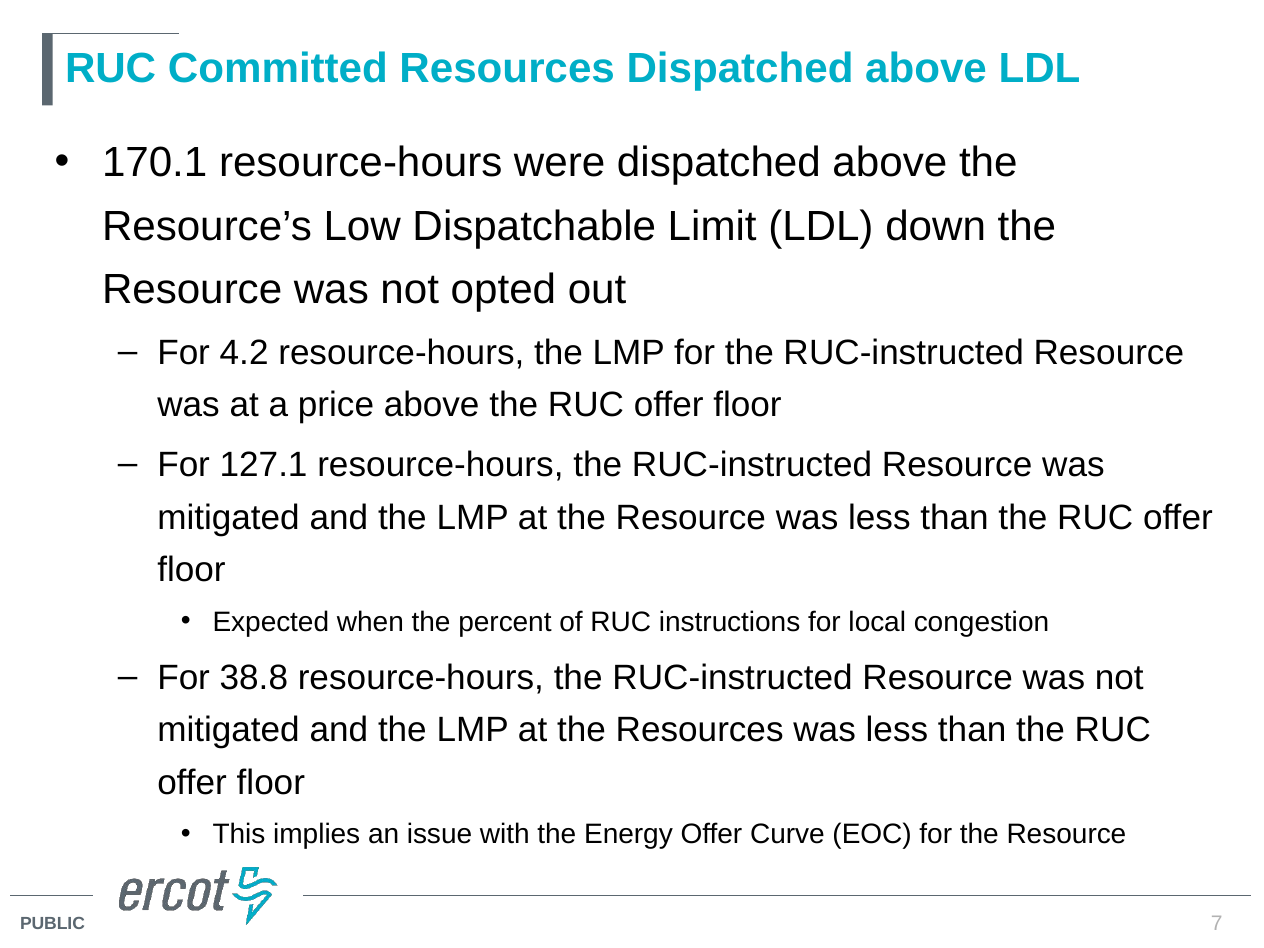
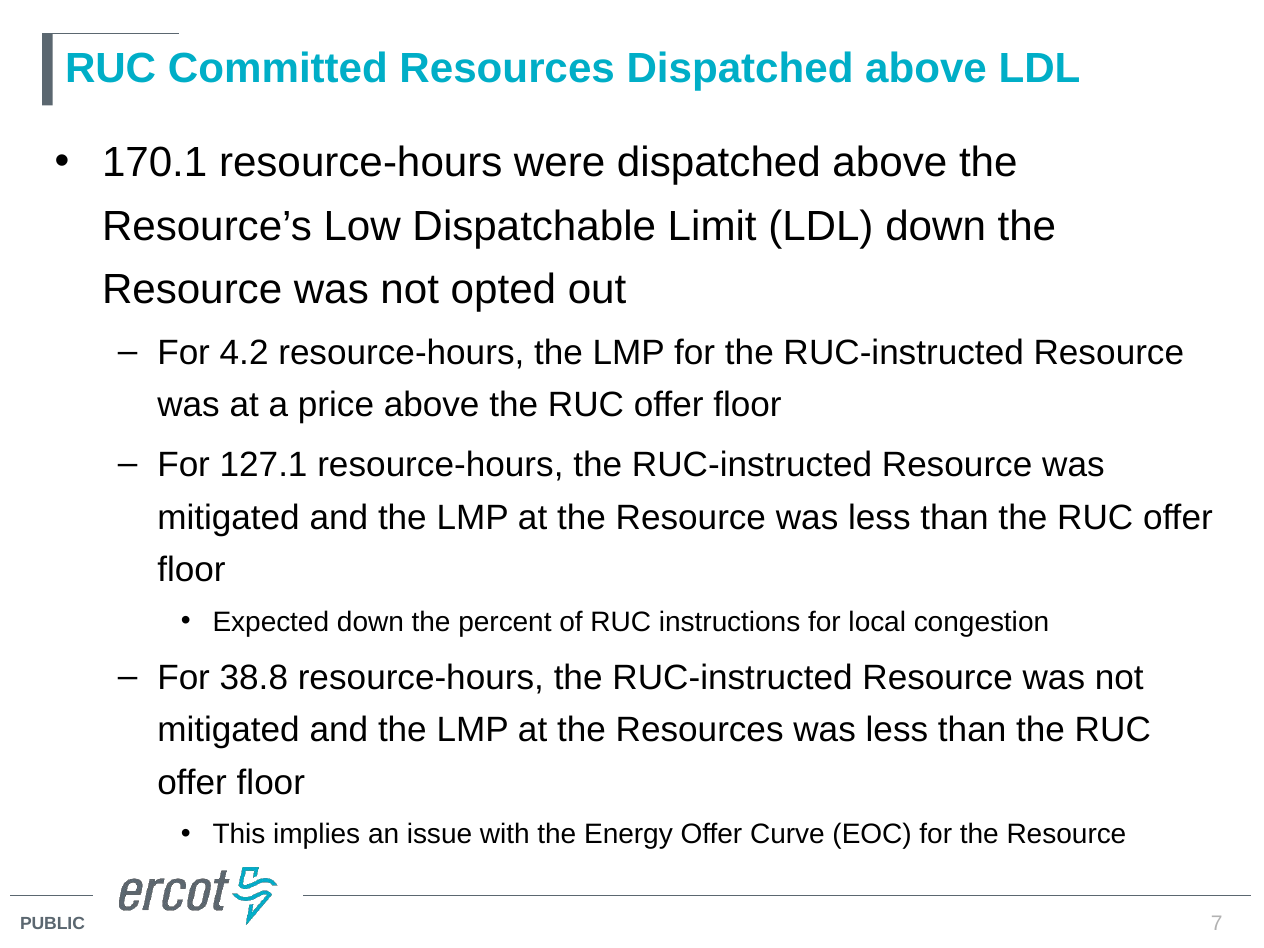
Expected when: when -> down
